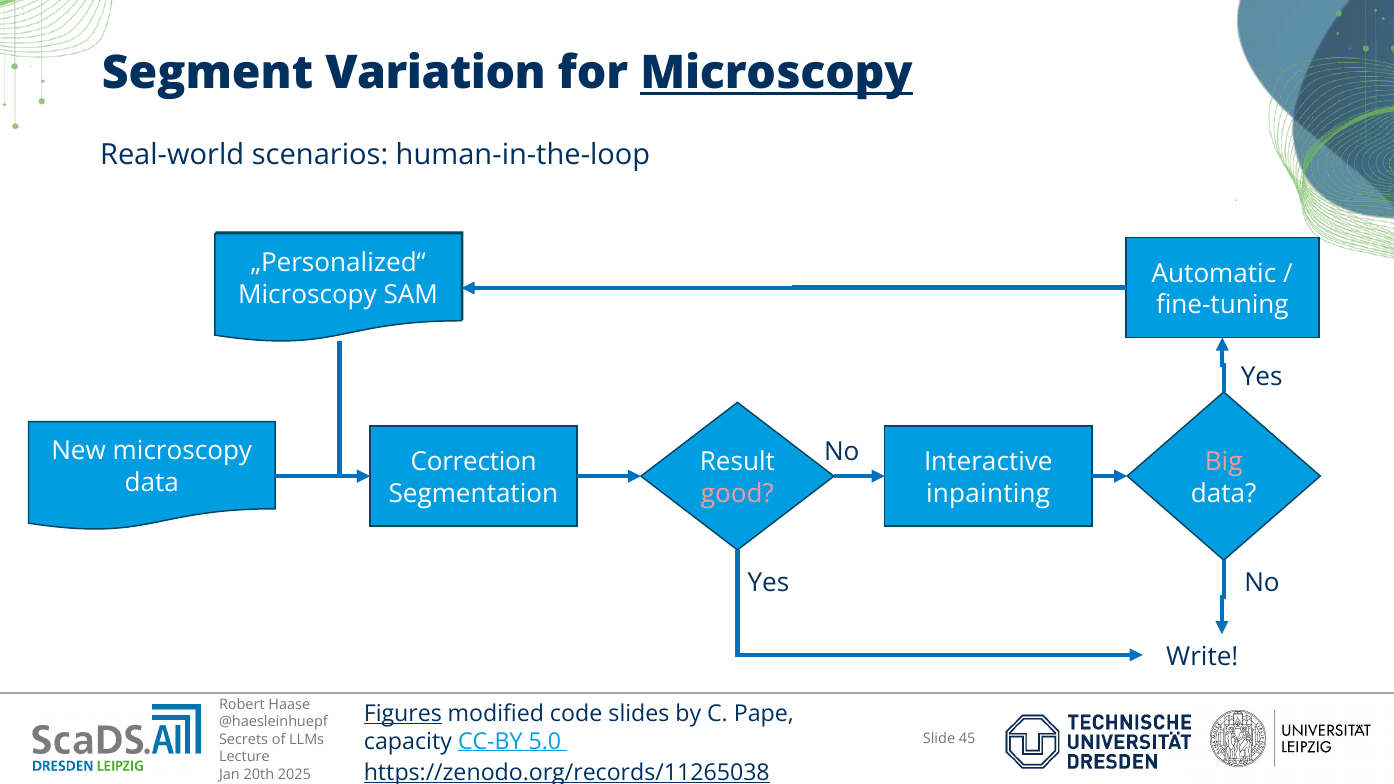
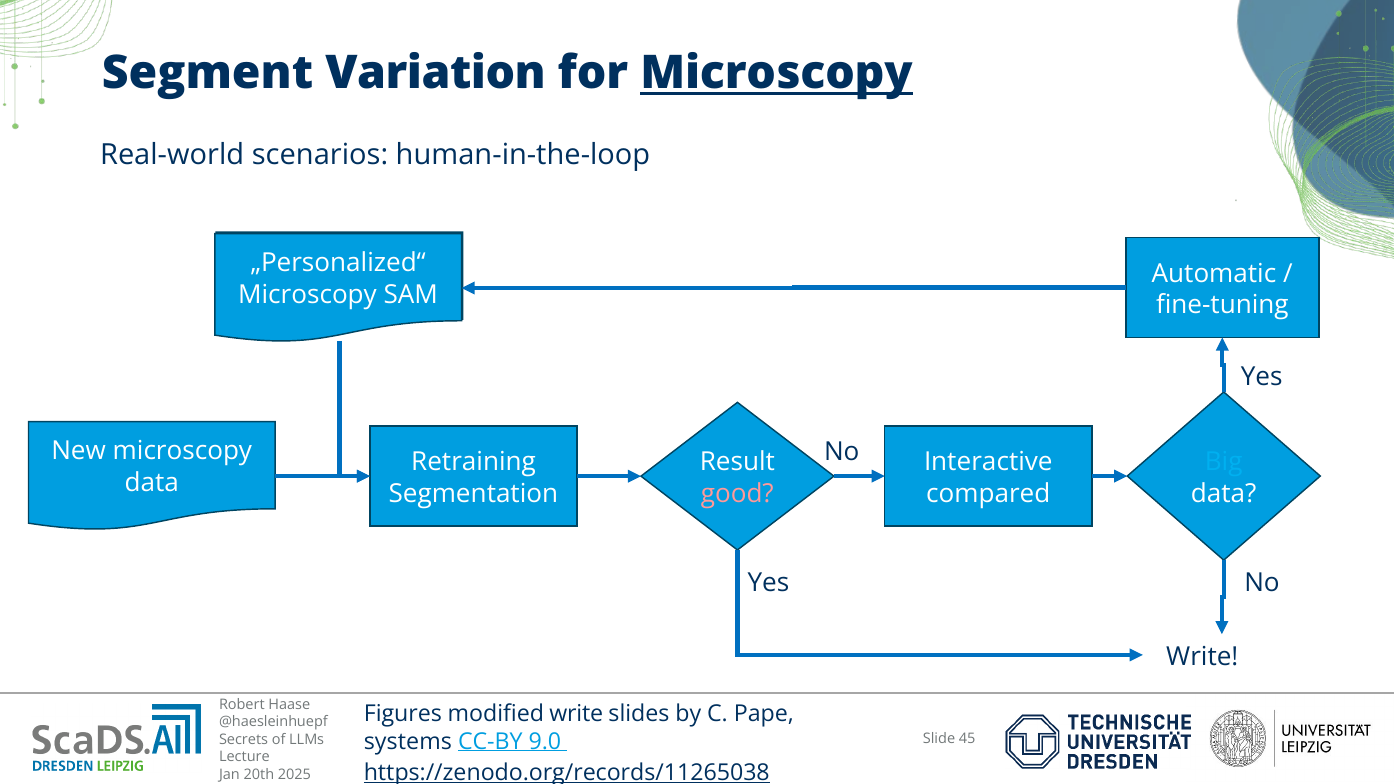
Correction: Correction -> Retraining
Big colour: pink -> light blue
inpainting: inpainting -> compared
Figures underline: present -> none
modified code: code -> write
capacity: capacity -> systems
5.0: 5.0 -> 9.0
